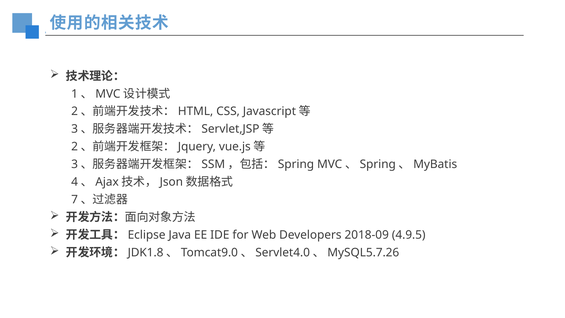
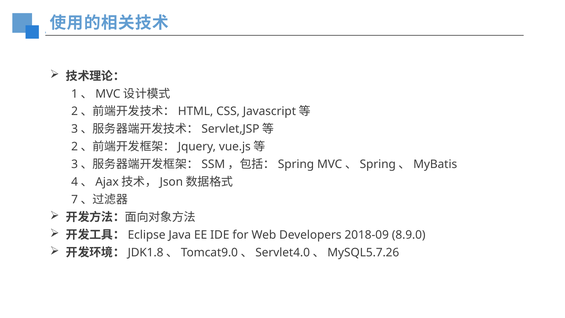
4.9.5: 4.9.5 -> 8.9.0
